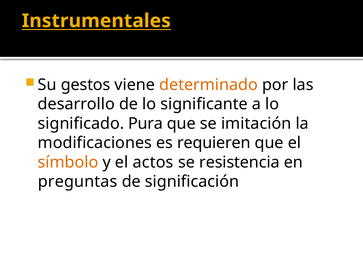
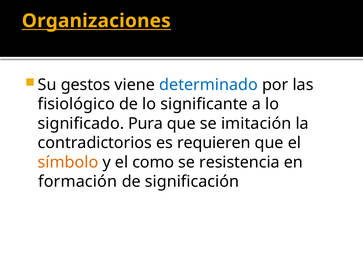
Instrumentales: Instrumentales -> Organizaciones
determinado colour: orange -> blue
desarrollo: desarrollo -> fisiológico
modificaciones: modificaciones -> contradictorios
actos: actos -> como
preguntas: preguntas -> formación
